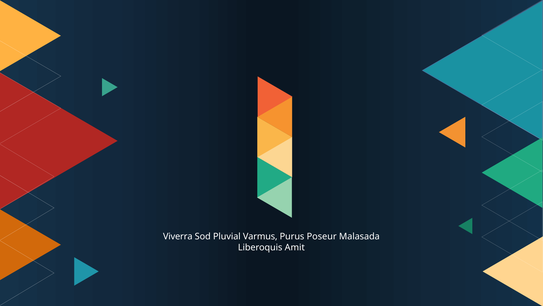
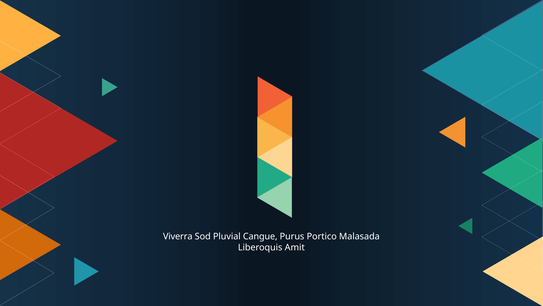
Varmus: Varmus -> Cangue
Poseur: Poseur -> Portico
